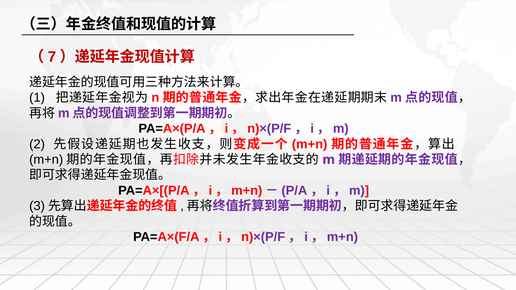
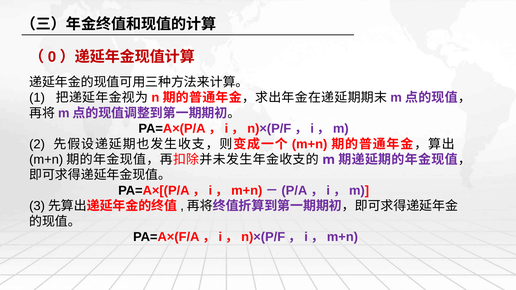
7: 7 -> 0
